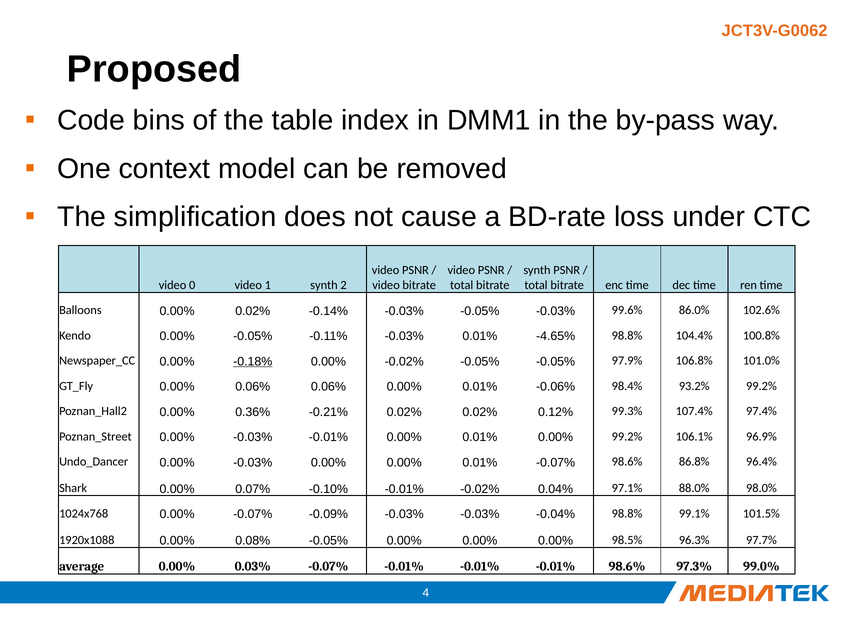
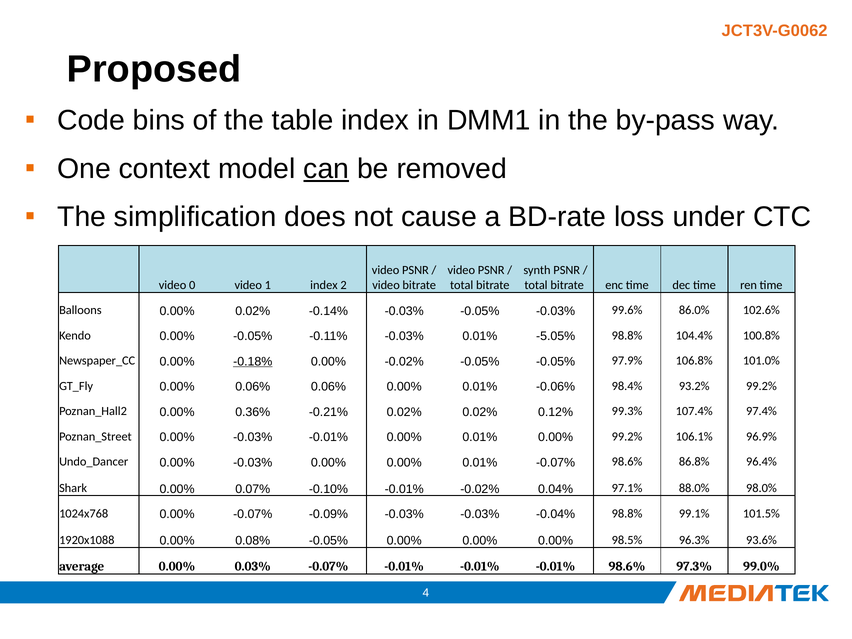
can underline: none -> present
1 synth: synth -> index
-4.65%: -4.65% -> -5.05%
97.7%: 97.7% -> 93.6%
